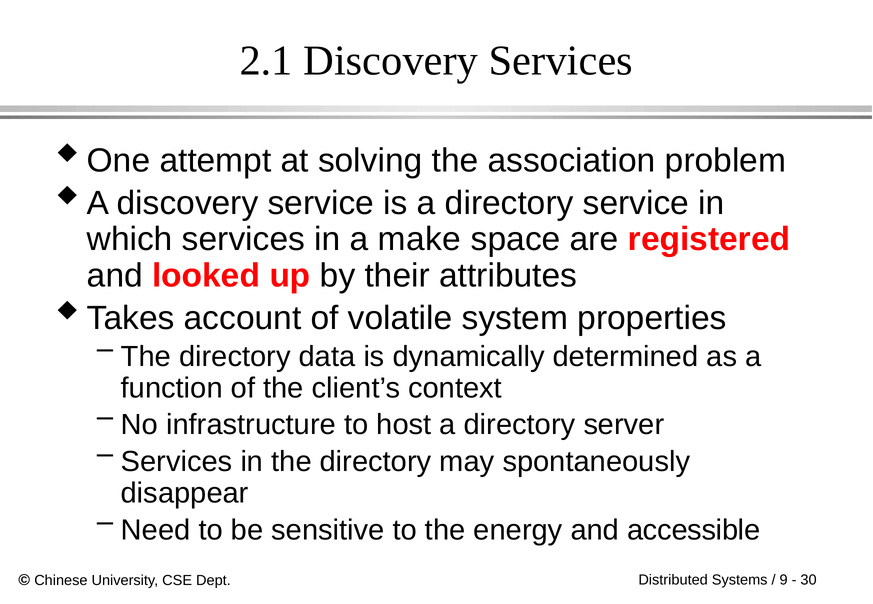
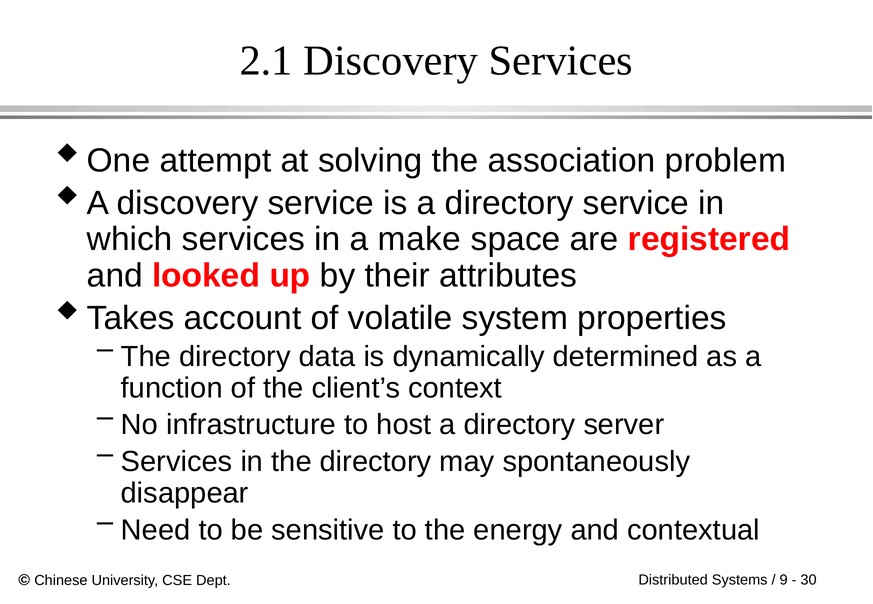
accessible: accessible -> contextual
